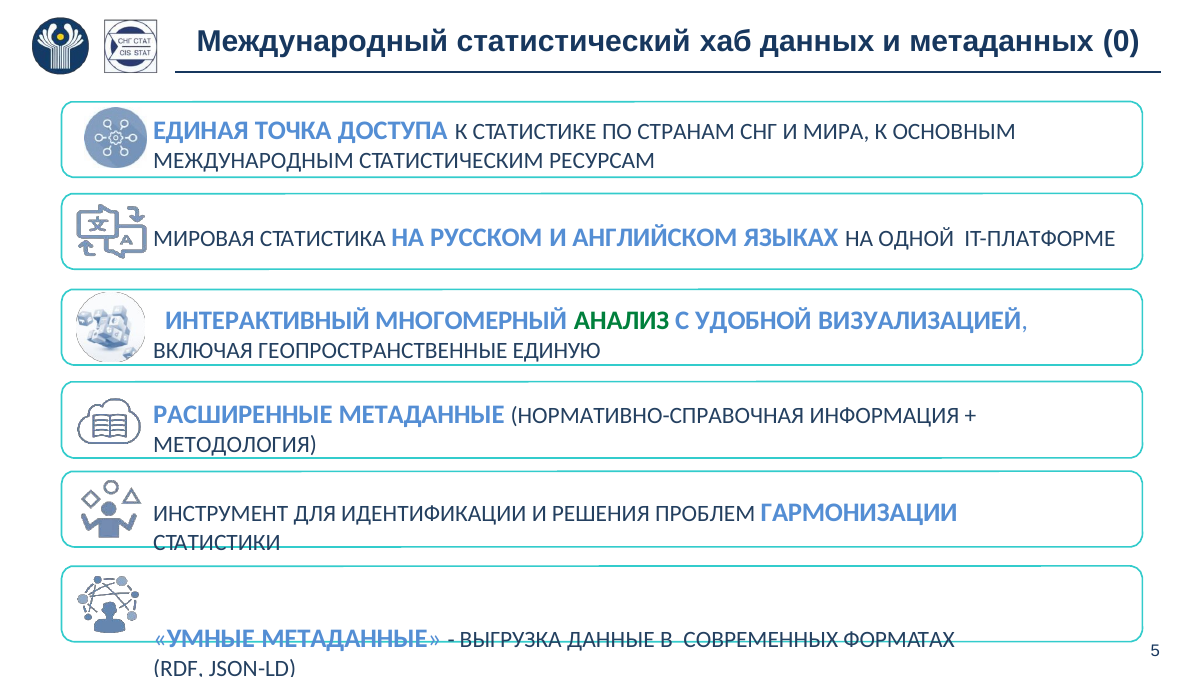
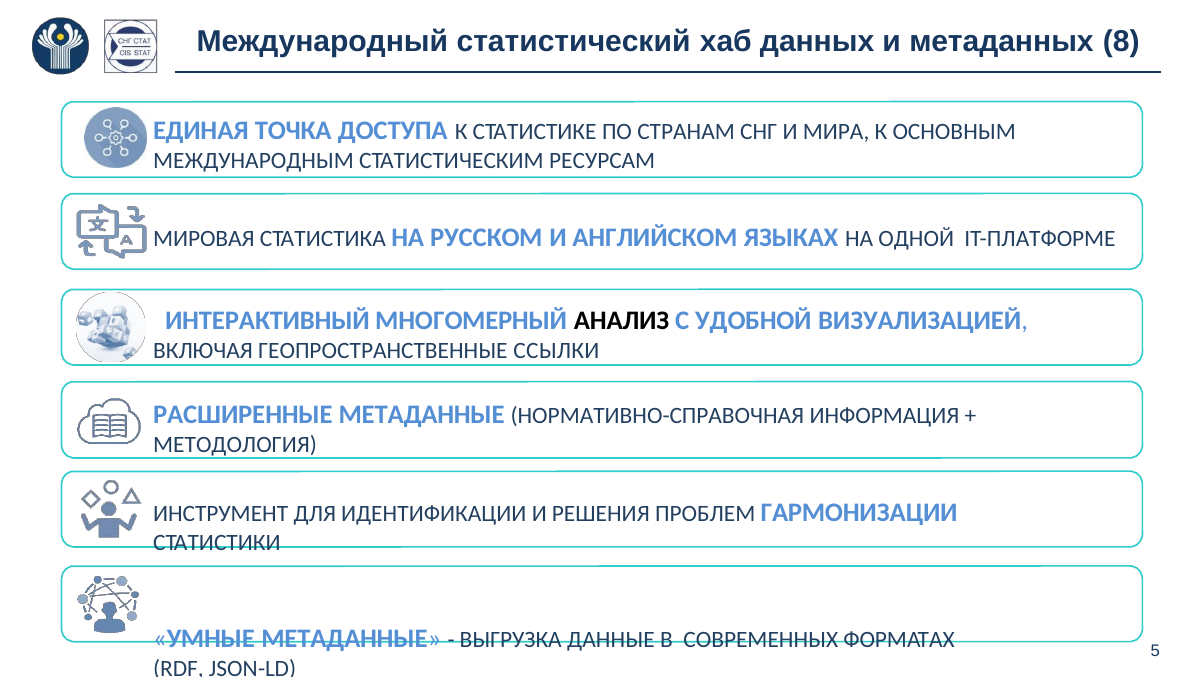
0: 0 -> 8
АНАЛИЗ colour: green -> black
ЕДИНУЮ: ЕДИНУЮ -> ССЫЛКИ
